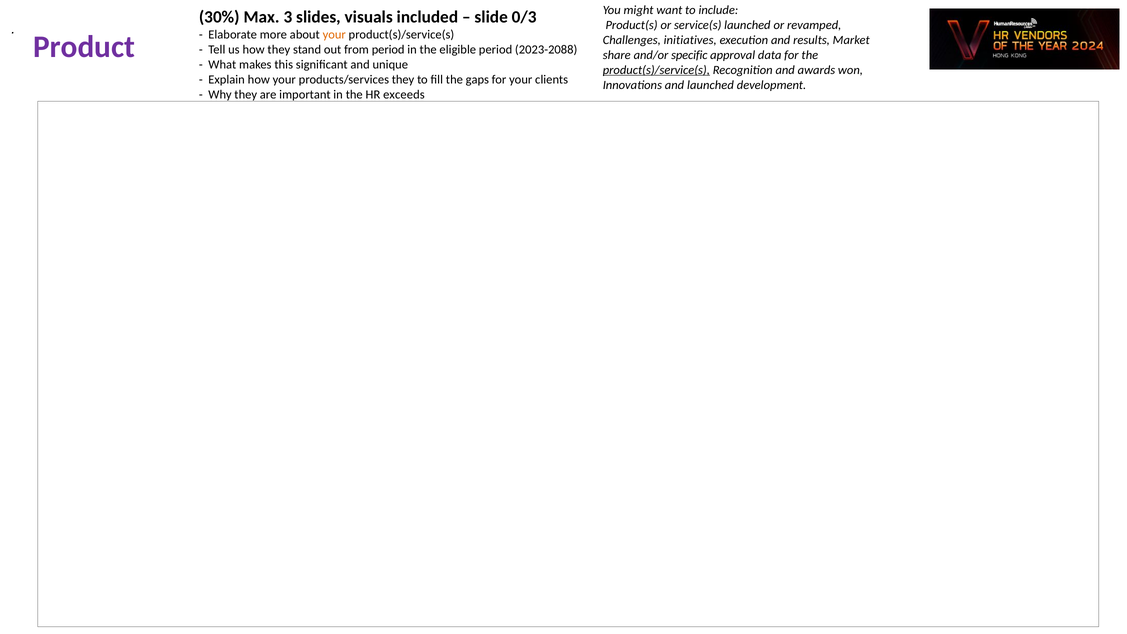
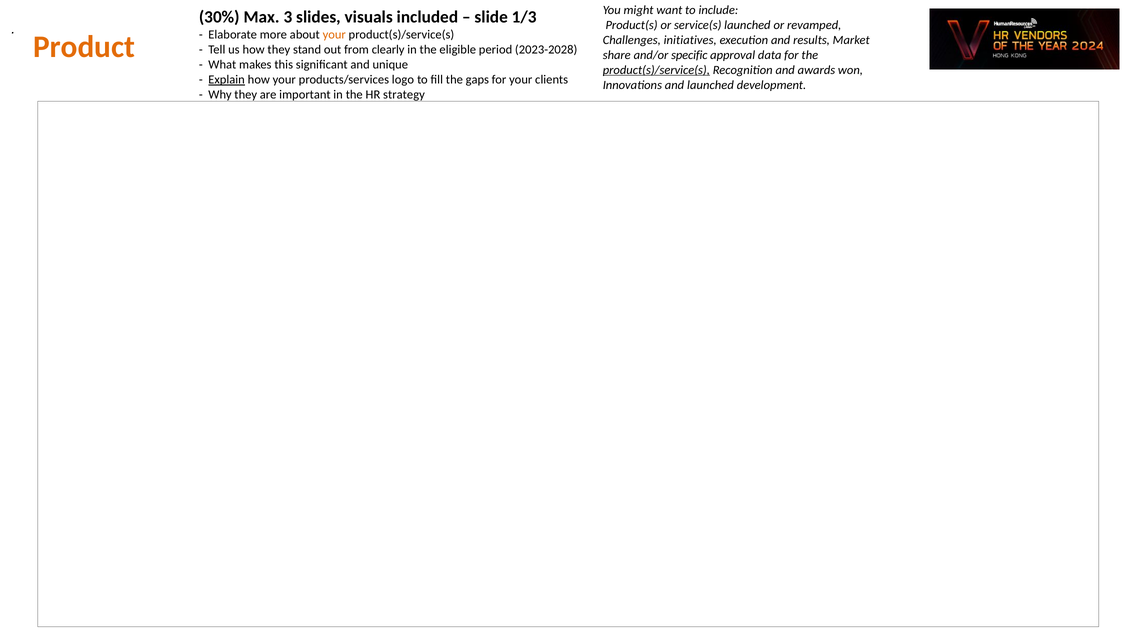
0/3: 0/3 -> 1/3
Product colour: purple -> orange
from period: period -> clearly
2023-2088: 2023-2088 -> 2023-2028
Explain underline: none -> present
products/services they: they -> logo
exceeds: exceeds -> strategy
